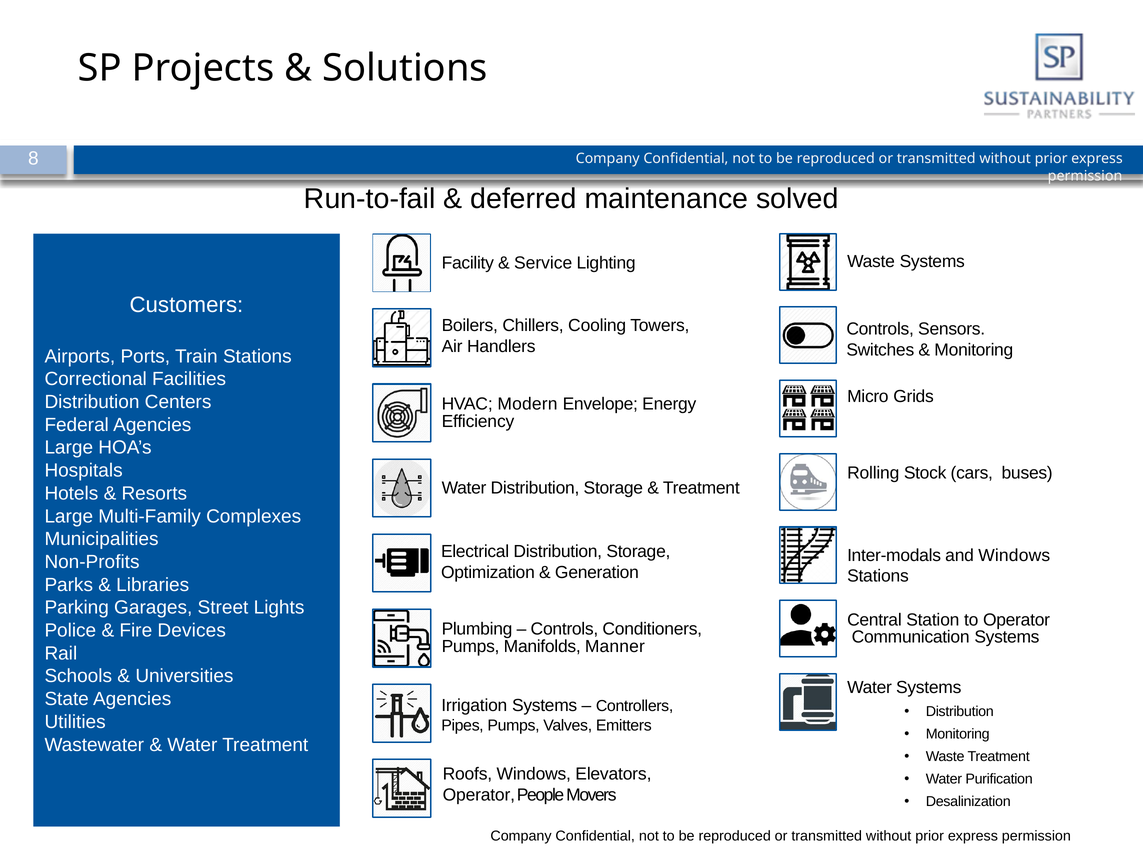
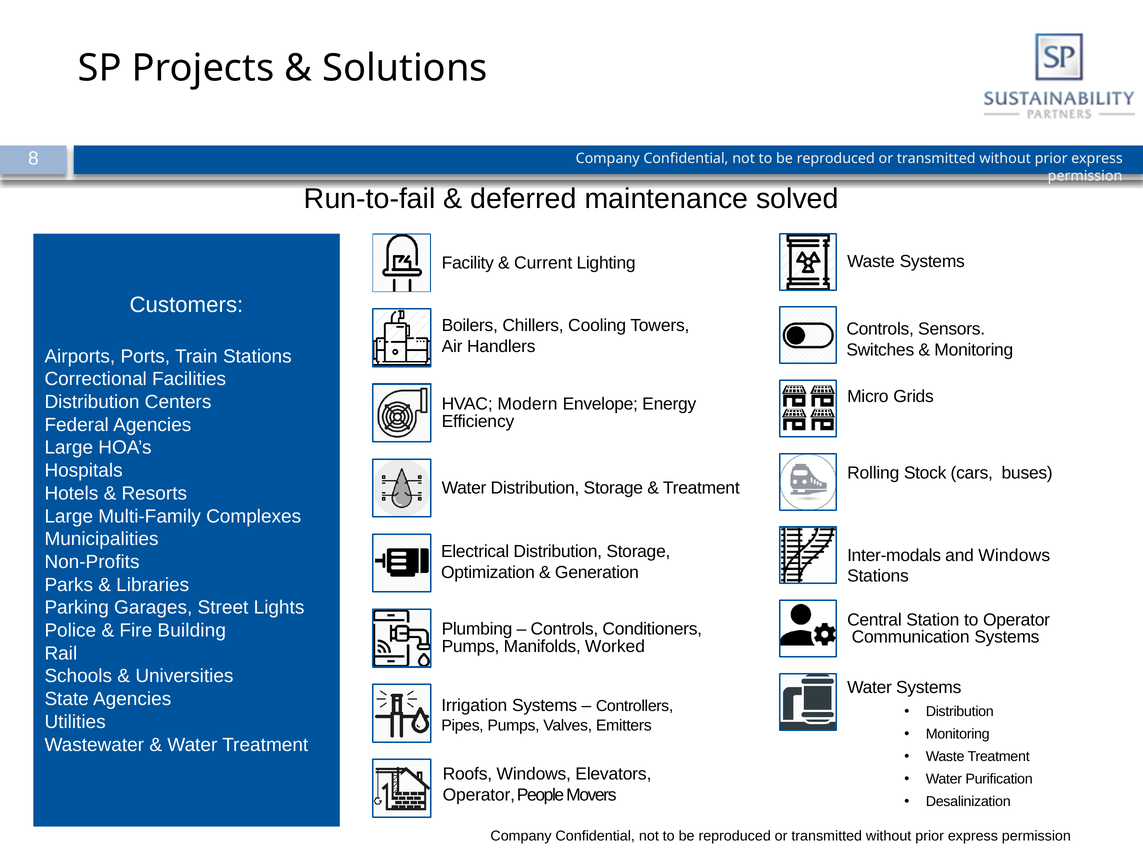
Service: Service -> Current
Devices: Devices -> Building
Manner: Manner -> Worked
